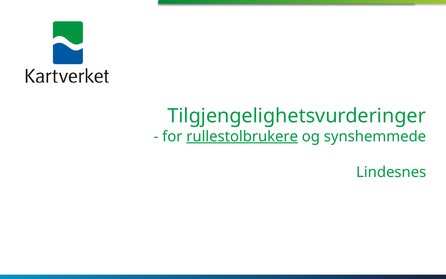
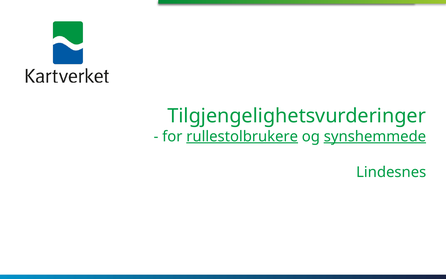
synshemmede underline: none -> present
